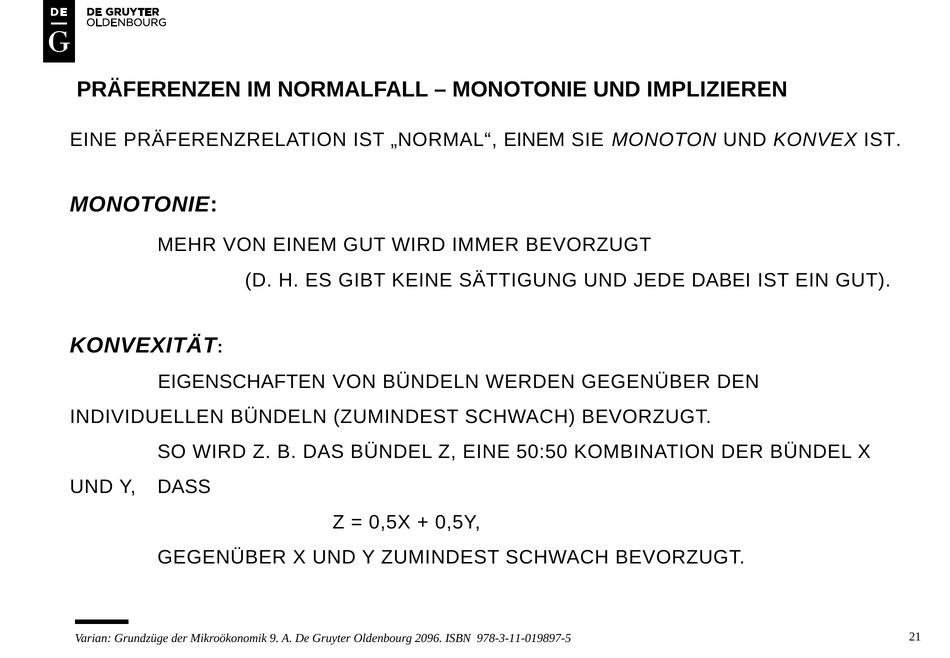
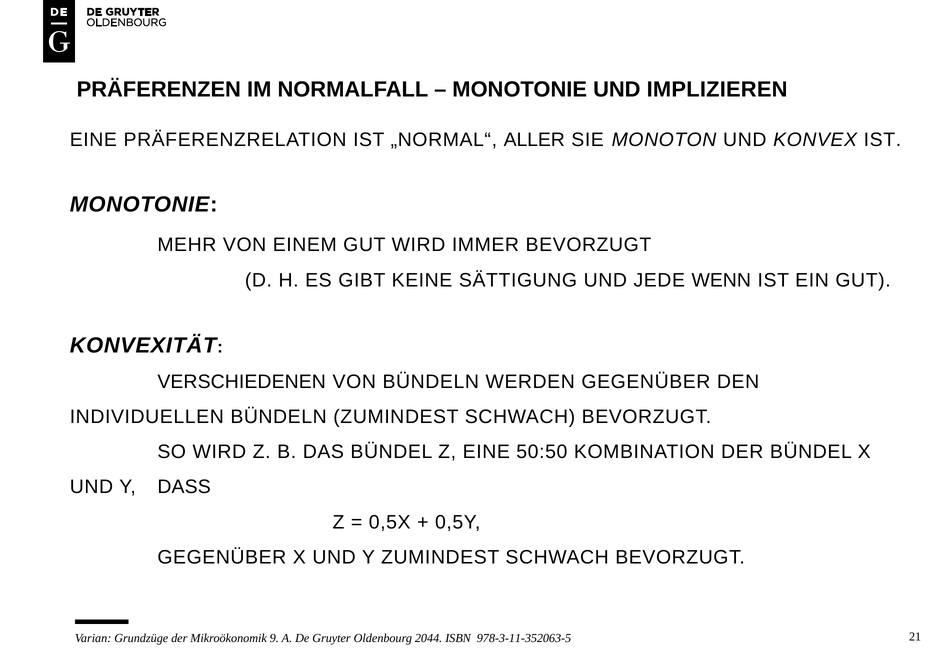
„NORMAL“ EINEM: EINEM -> ALLER
DABEI: DABEI -> WENN
EIGENSCHAFTEN: EIGENSCHAFTEN -> VERSCHIEDENEN
2096: 2096 -> 2044
978-3-11-019897-5: 978-3-11-019897-5 -> 978-3-11-352063-5
